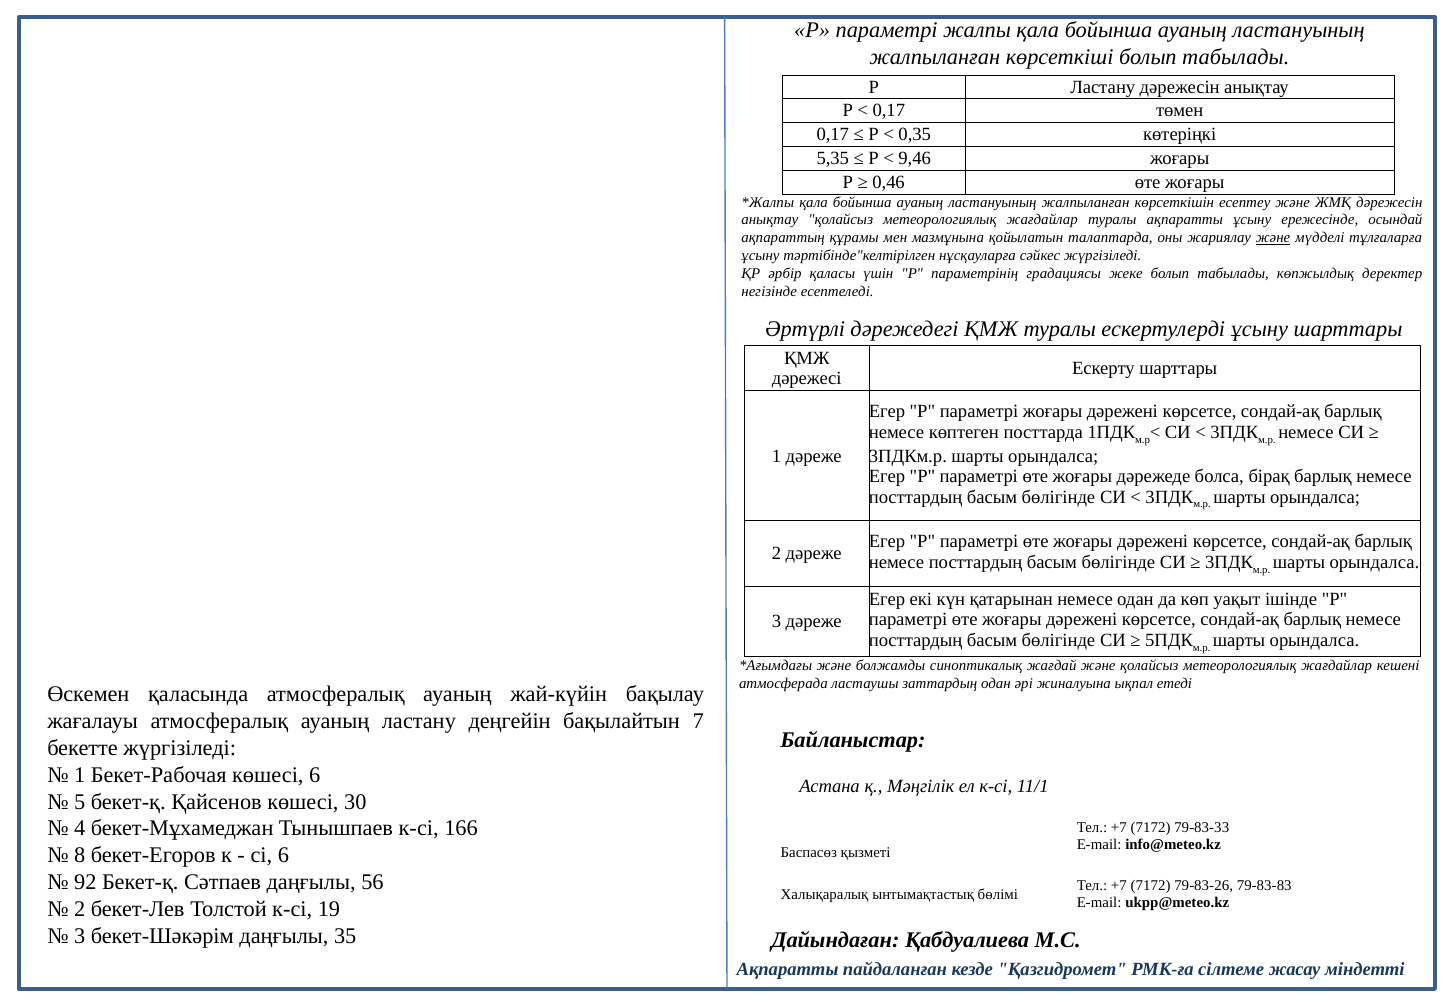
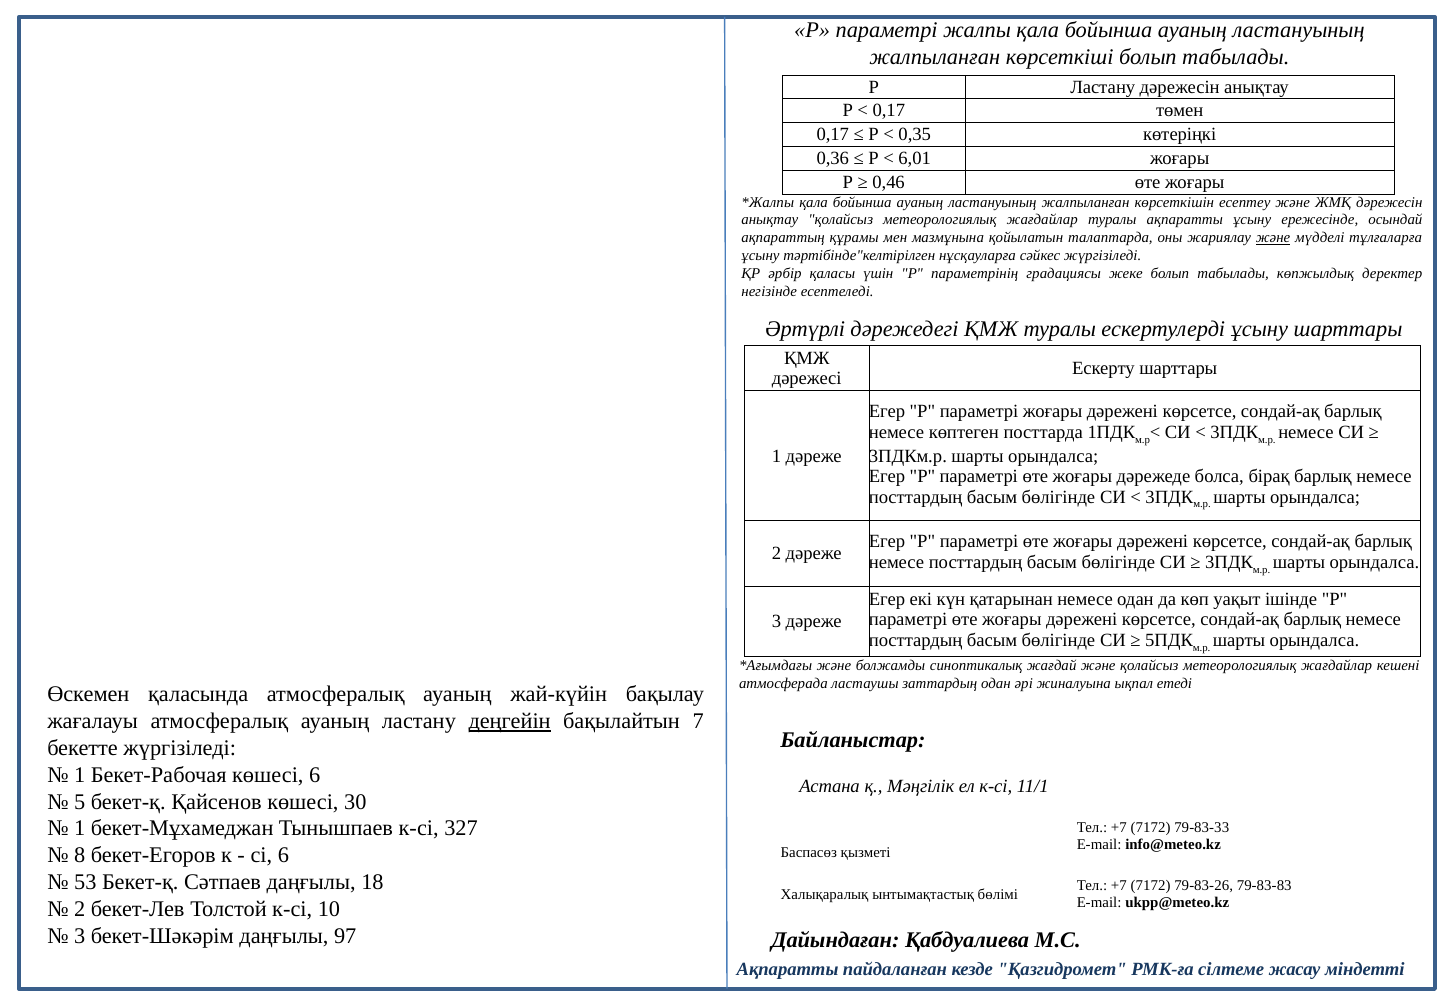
5,35: 5,35 -> 0,36
9,46: 9,46 -> 6,01
деңгейін underline: none -> present
4 at (80, 829): 4 -> 1
166: 166 -> 327
92: 92 -> 53
56: 56 -> 18
19: 19 -> 10
35: 35 -> 97
